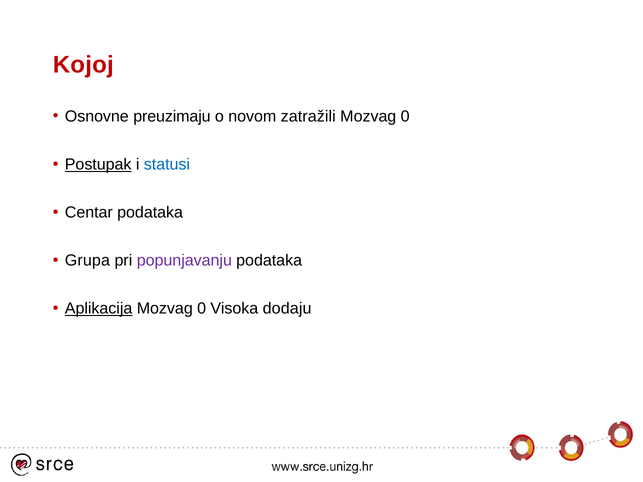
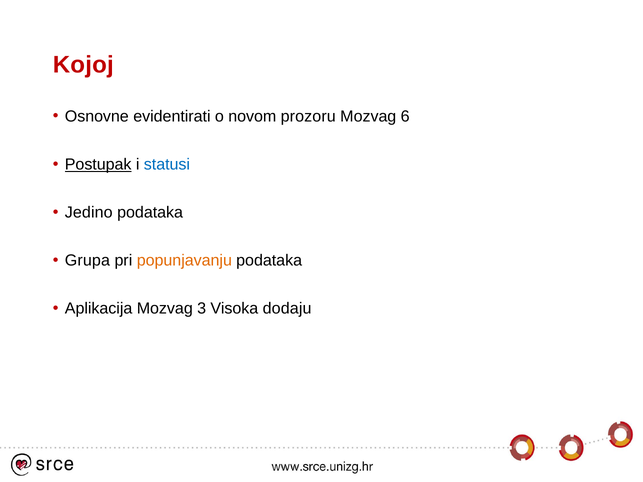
preuzimaju: preuzimaju -> evidentirati
zatražili: zatražili -> prozoru
0 at (405, 116): 0 -> 6
Centar: Centar -> Jedino
popunjavanju colour: purple -> orange
Aplikacija underline: present -> none
0 at (202, 309): 0 -> 3
